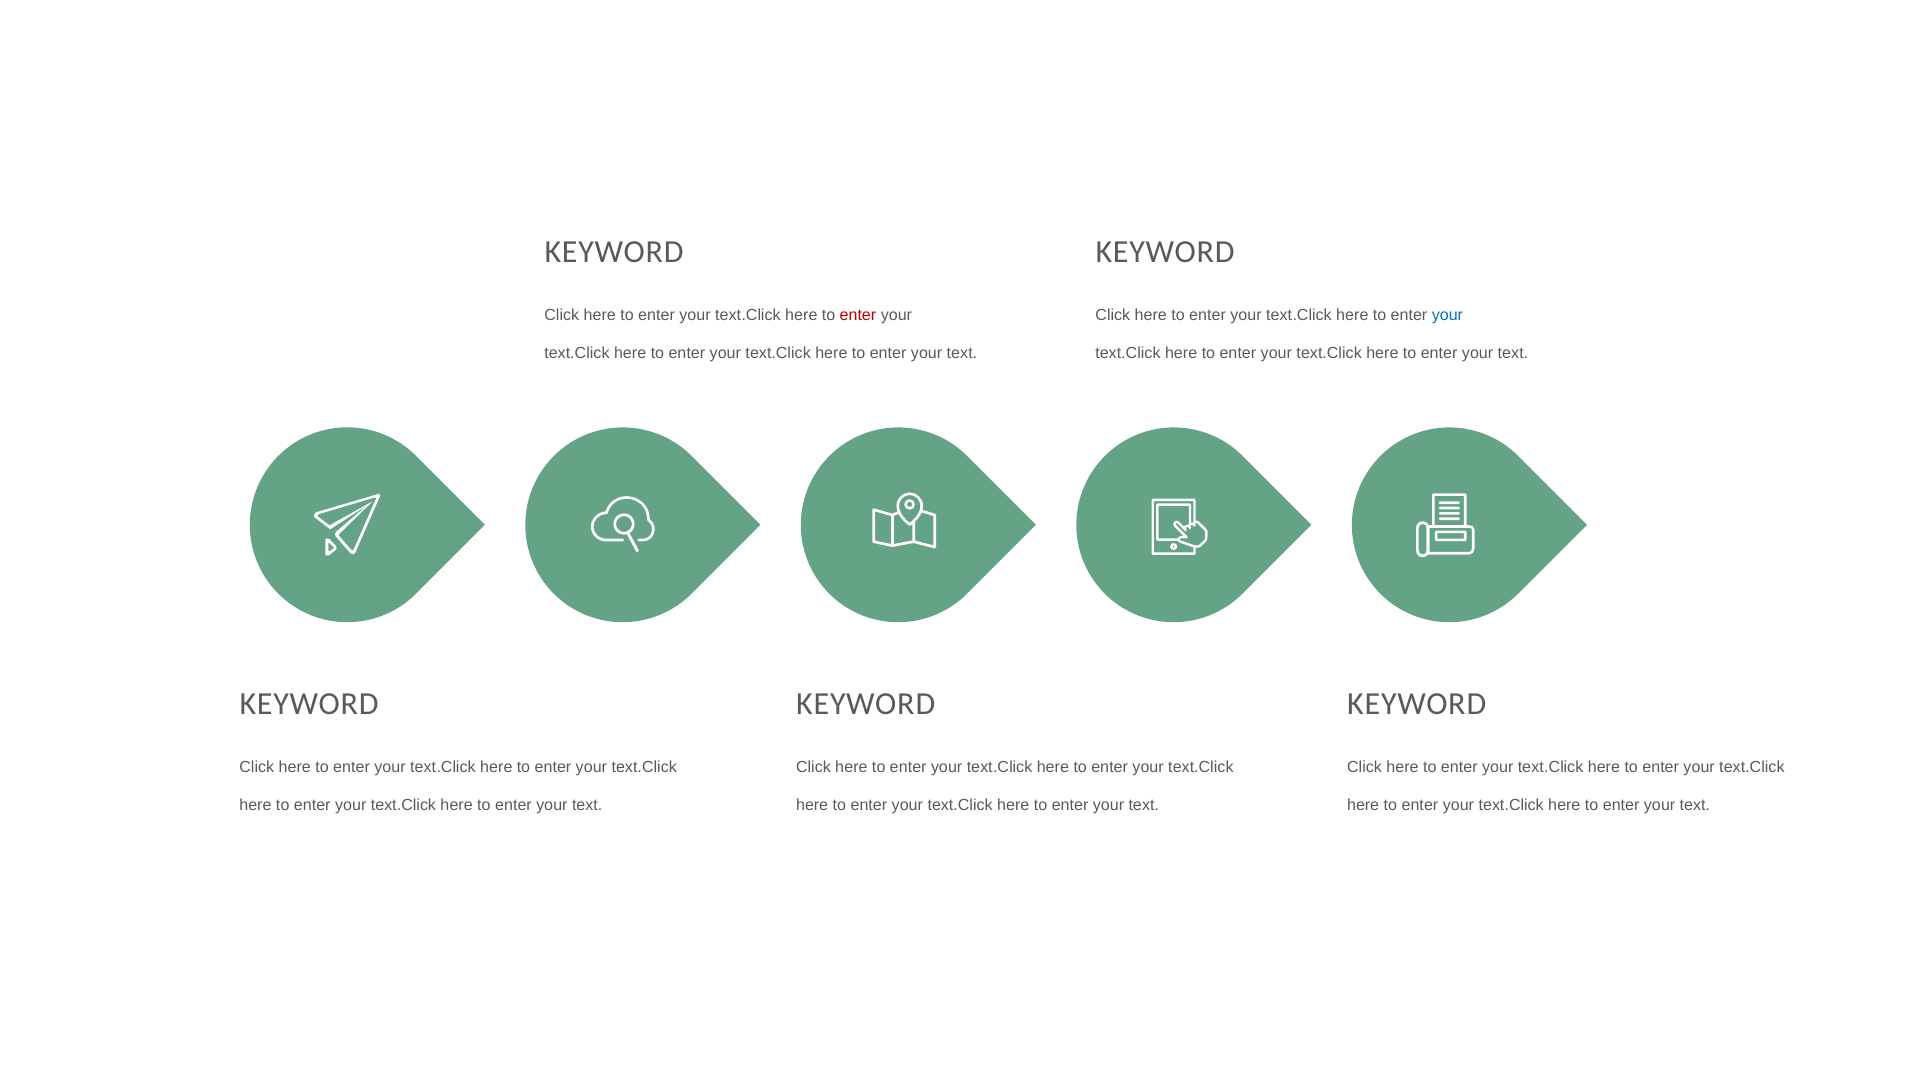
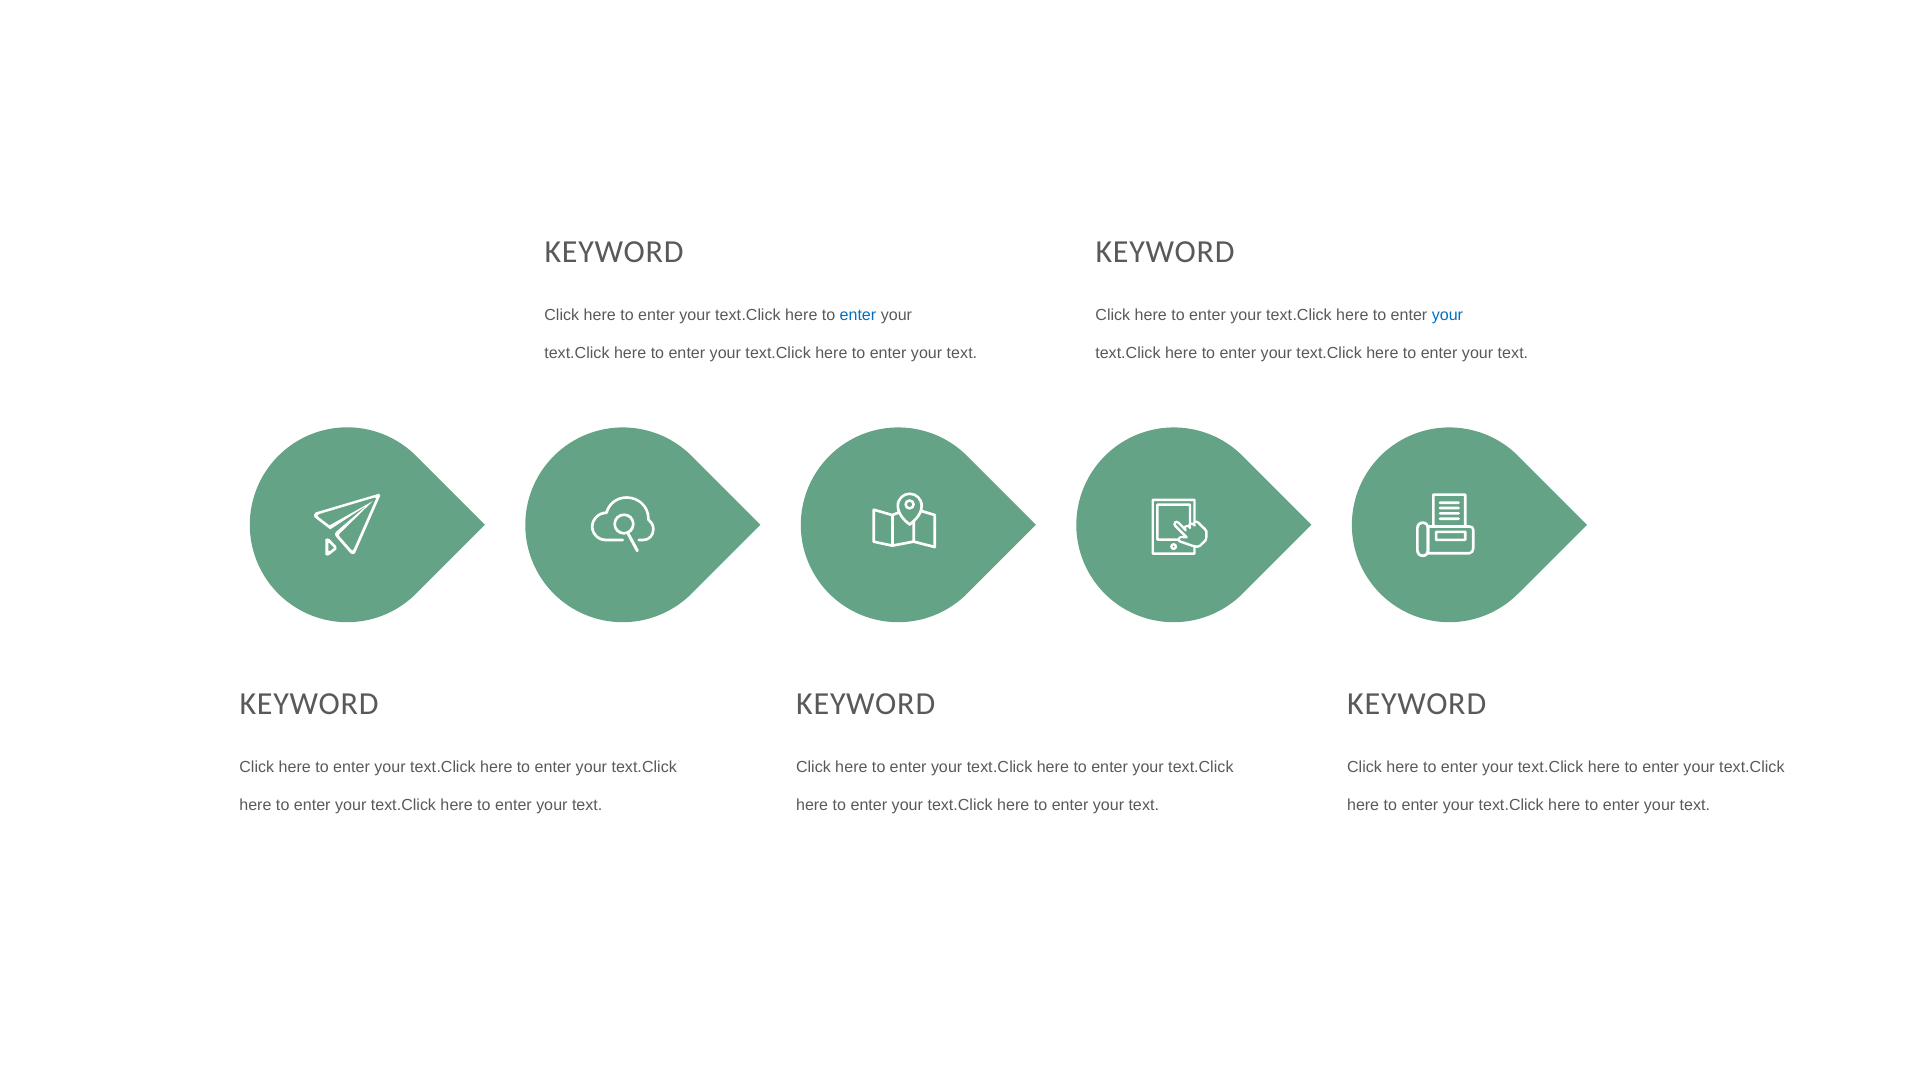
enter at (858, 315) colour: red -> blue
